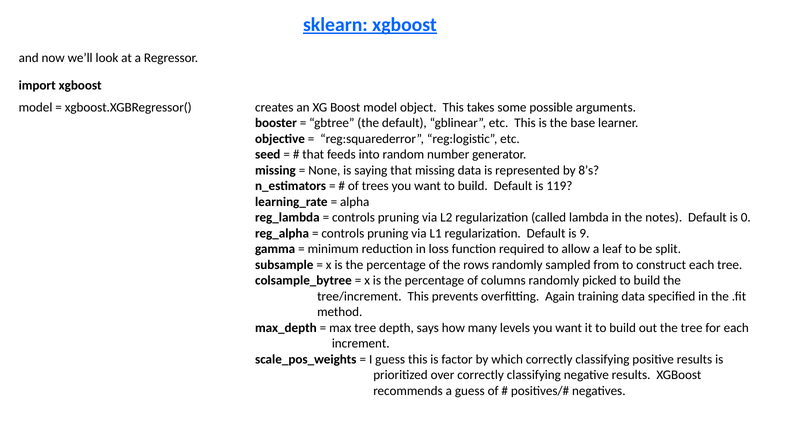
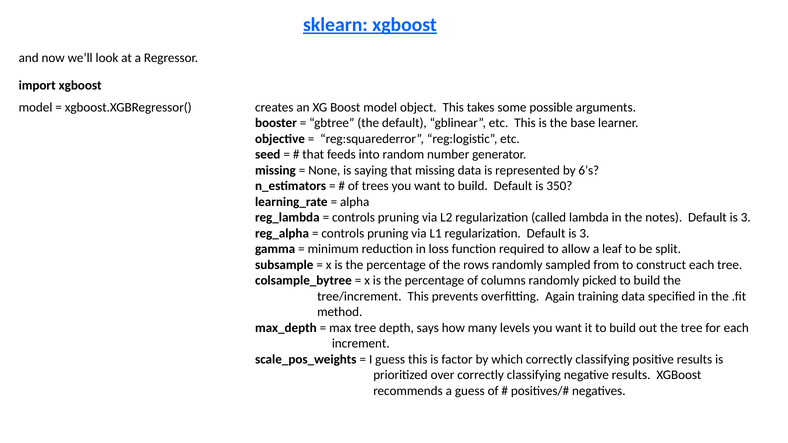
8’s: 8’s -> 6’s
119: 119 -> 350
notes Default is 0: 0 -> 3
regularization Default is 9: 9 -> 3
